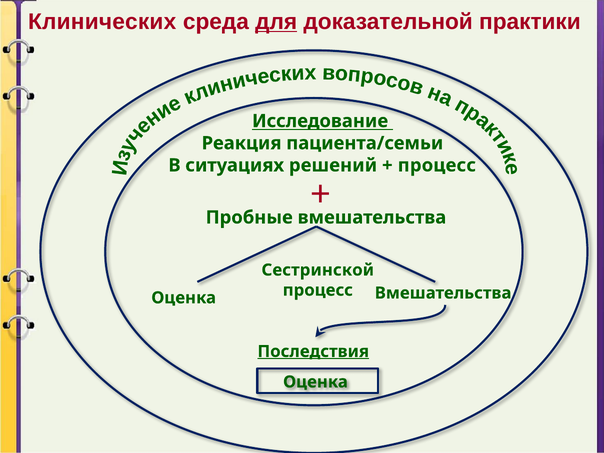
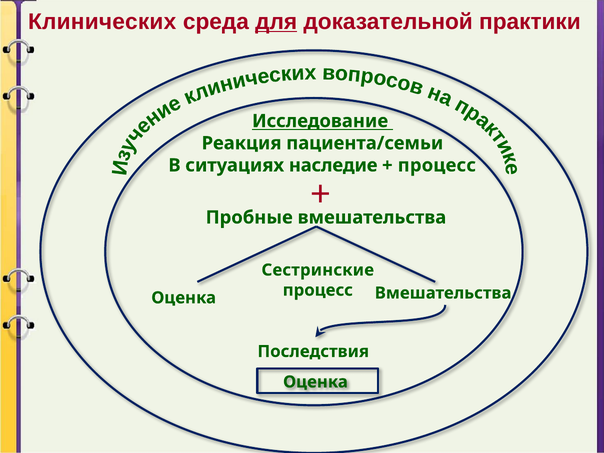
решений: решений -> наследие
Сестринской: Сестринской -> Сестринские
Последствия underline: present -> none
